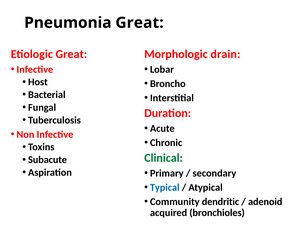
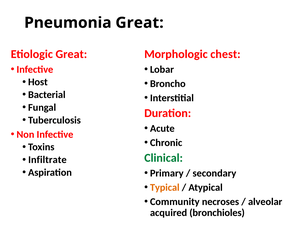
drain: drain -> chest
Subacute: Subacute -> Infiltrate
Typical colour: blue -> orange
dendritic: dendritic -> necroses
adenoid: adenoid -> alveolar
